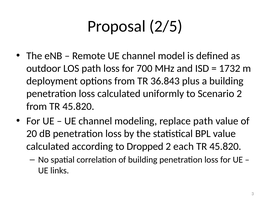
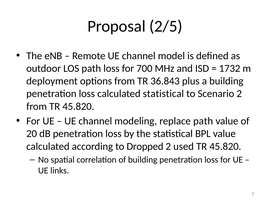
calculated uniformly: uniformly -> statistical
each: each -> used
